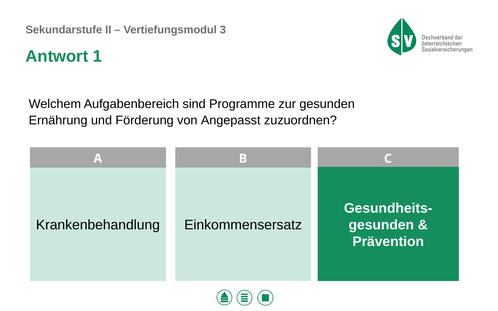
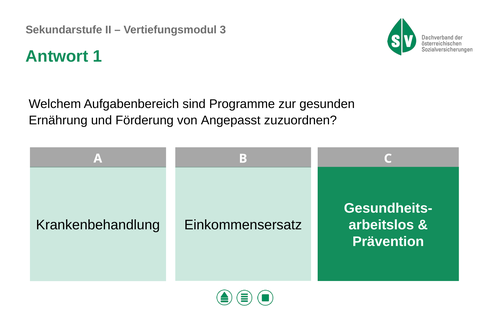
gesunden at (381, 225): gesunden -> arbeitslos
